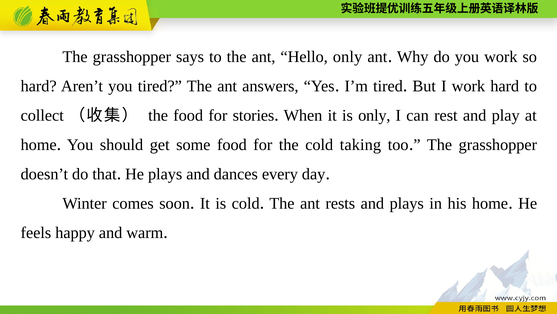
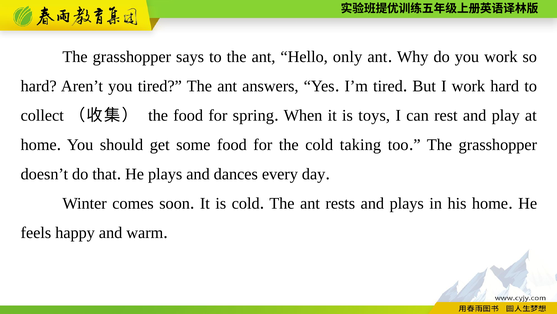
stories: stories -> spring
is only: only -> toys
